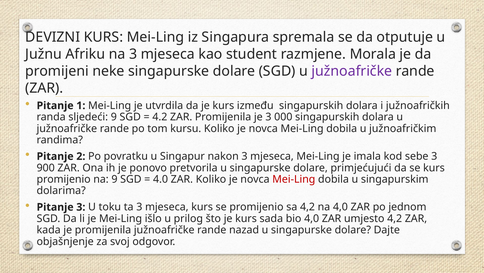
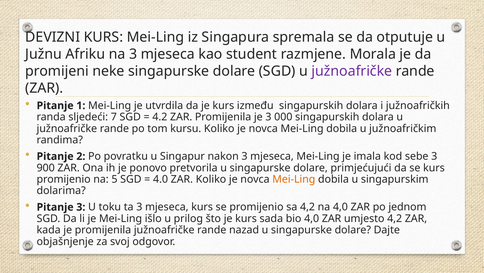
sljedeći 9: 9 -> 7
na 9: 9 -> 5
Mei-Ling at (294, 179) colour: red -> orange
